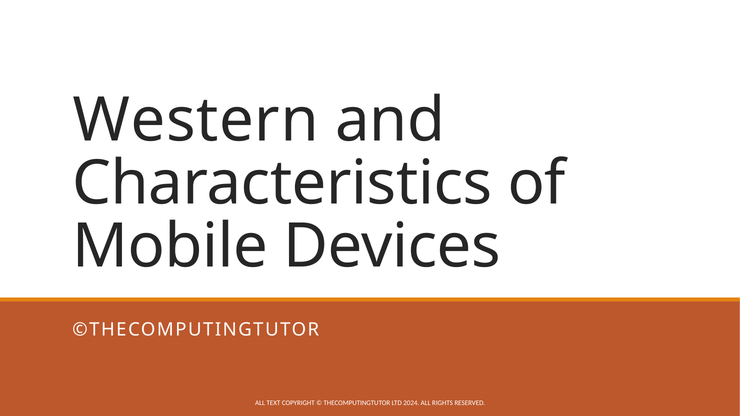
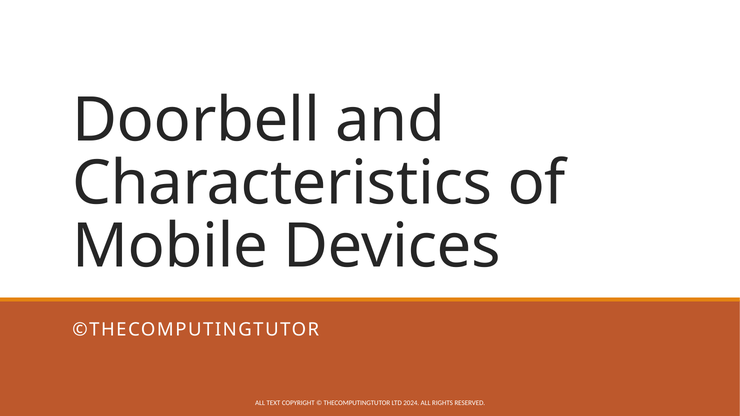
Western: Western -> Doorbell
